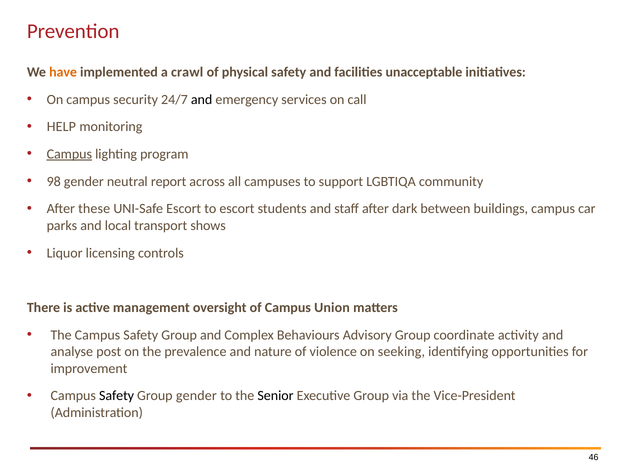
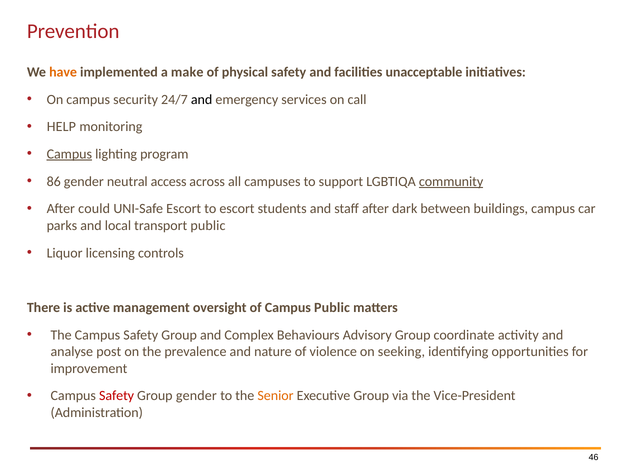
crawl: crawl -> make
98: 98 -> 86
report: report -> access
community underline: none -> present
these: these -> could
transport shows: shows -> public
Campus Union: Union -> Public
Safety at (117, 396) colour: black -> red
Senior colour: black -> orange
